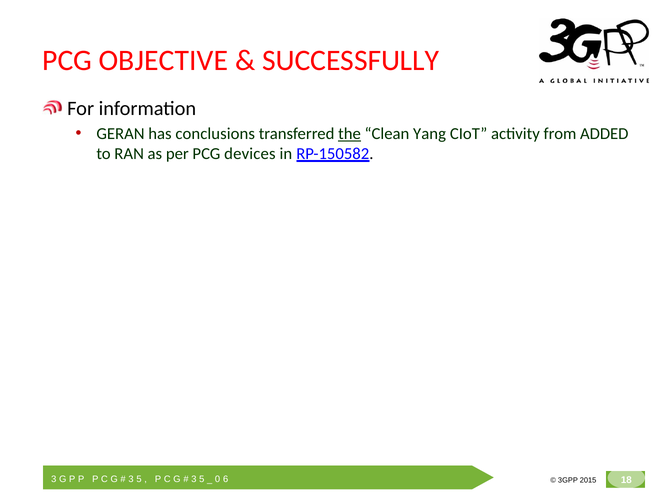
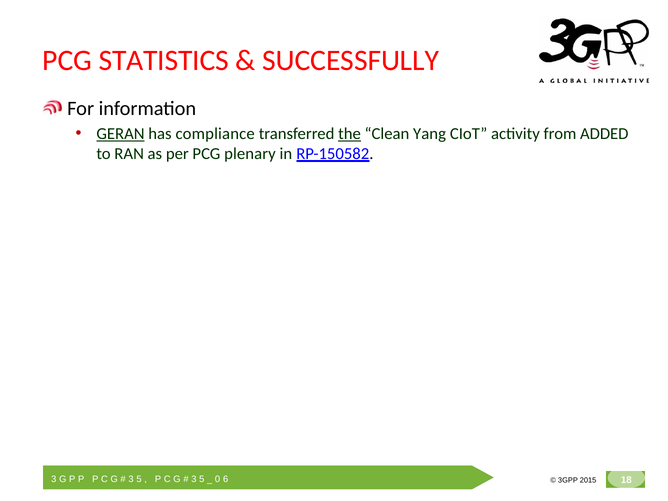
OBJECTIVE: OBJECTIVE -> STATISTICS
GERAN underline: none -> present
conclusions: conclusions -> compliance
devices: devices -> plenary
